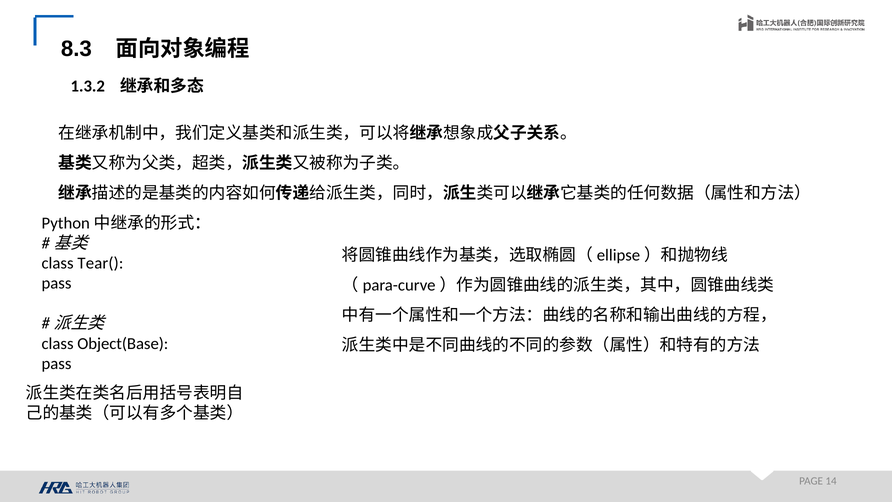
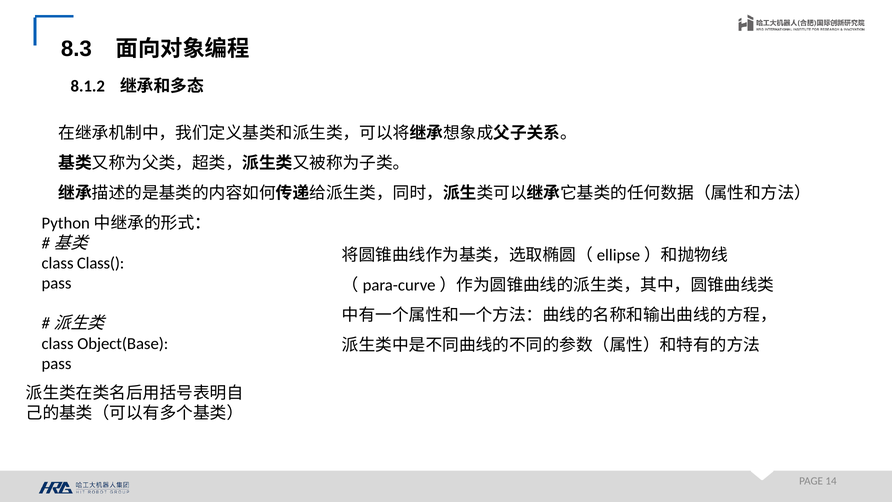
1.3.2: 1.3.2 -> 8.1.2
Tear(: Tear( -> Class(
